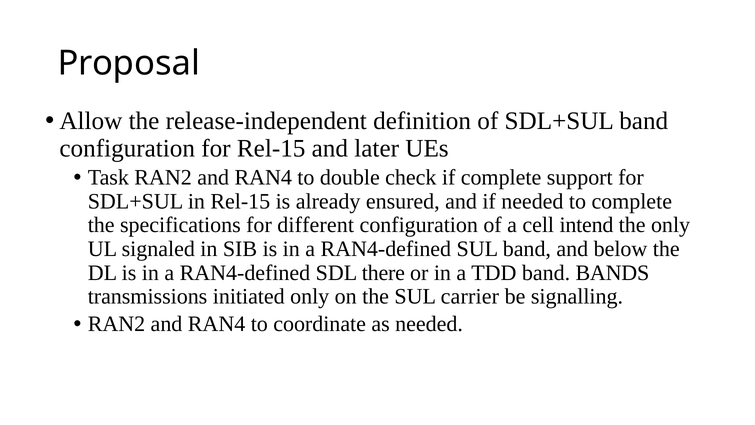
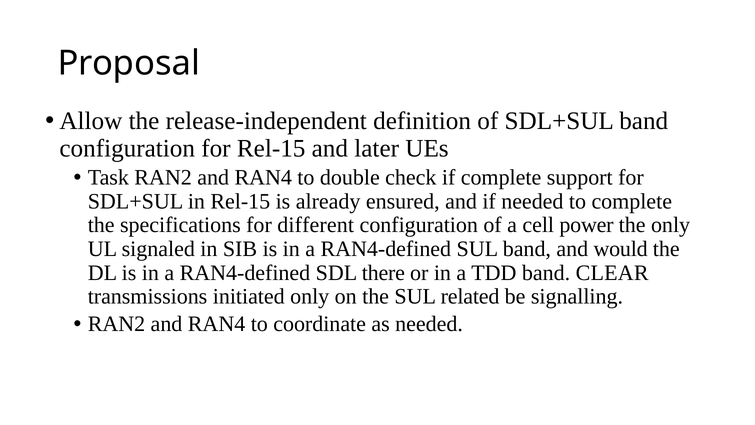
intend: intend -> power
below: below -> would
BANDS: BANDS -> CLEAR
carrier: carrier -> related
